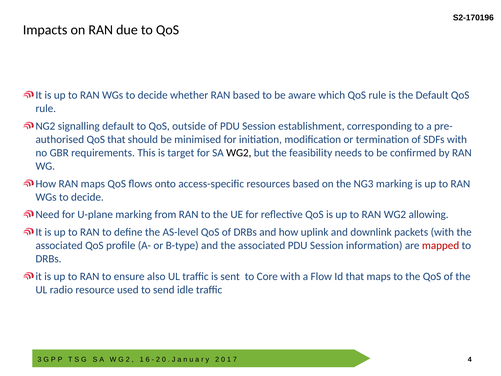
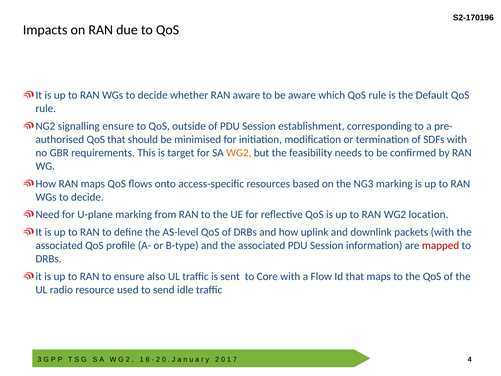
RAN based: based -> aware
signalling default: default -> ensure
WG2 at (239, 153) colour: black -> orange
allowing: allowing -> location
